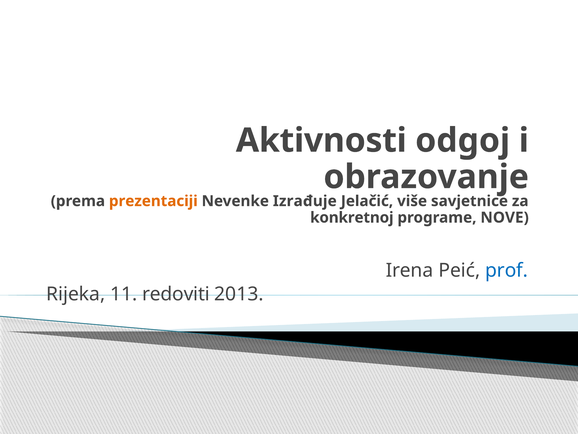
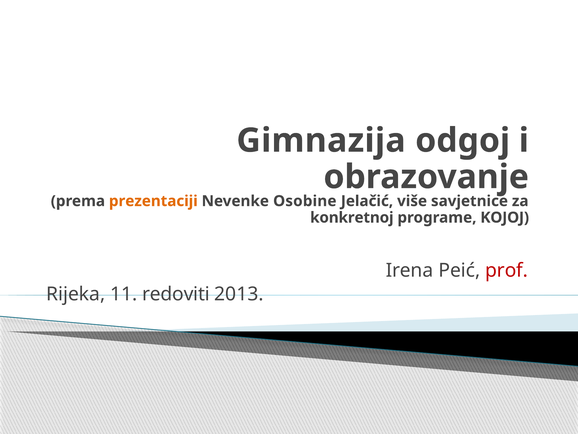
Aktivnosti: Aktivnosti -> Gimnazija
Izrađuje: Izrađuje -> Osobine
NOVE: NOVE -> KOJOJ
prof colour: blue -> red
